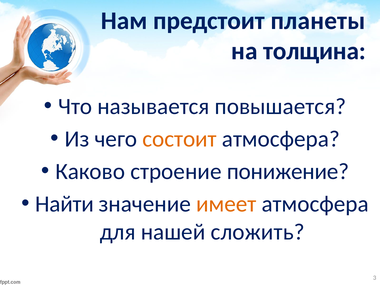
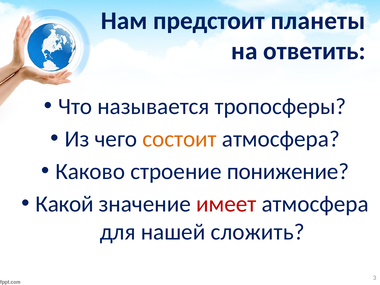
толщина: толщина -> ответить
повышается: повышается -> тропосферы
Найти: Найти -> Какой
имеет colour: orange -> red
